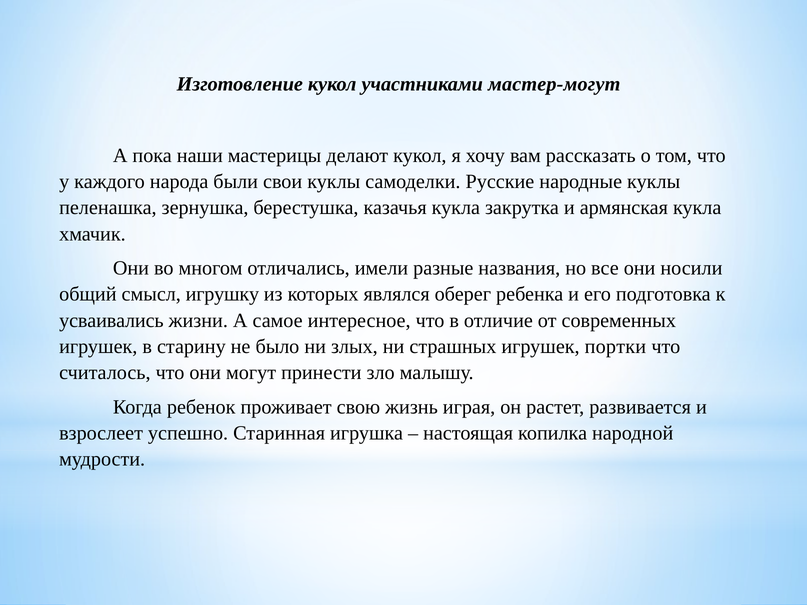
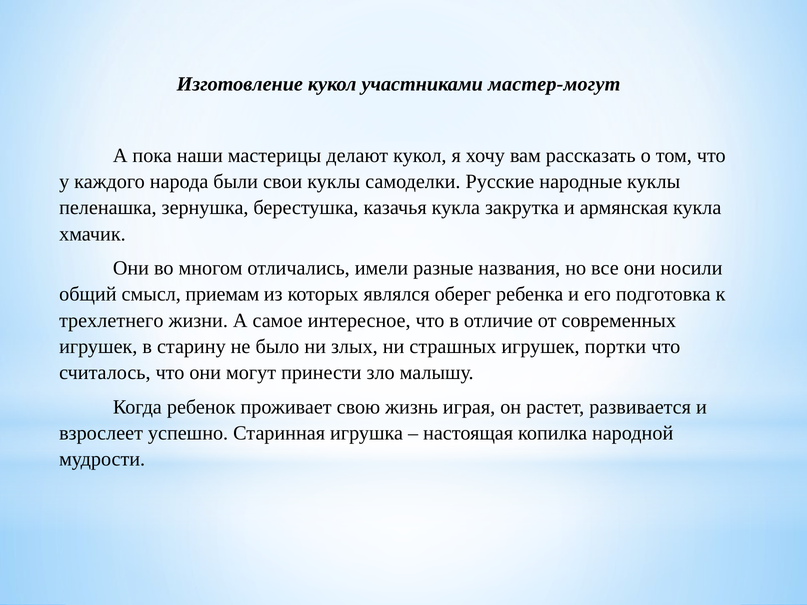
игрушку: игрушку -> приемам
усваивались: усваивались -> трехлетнего
